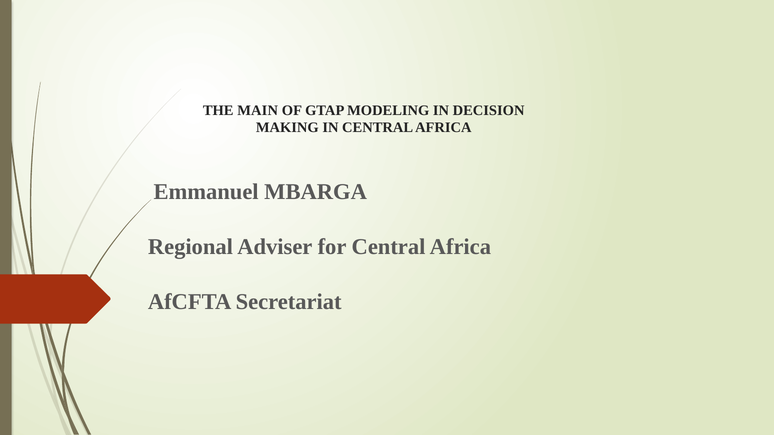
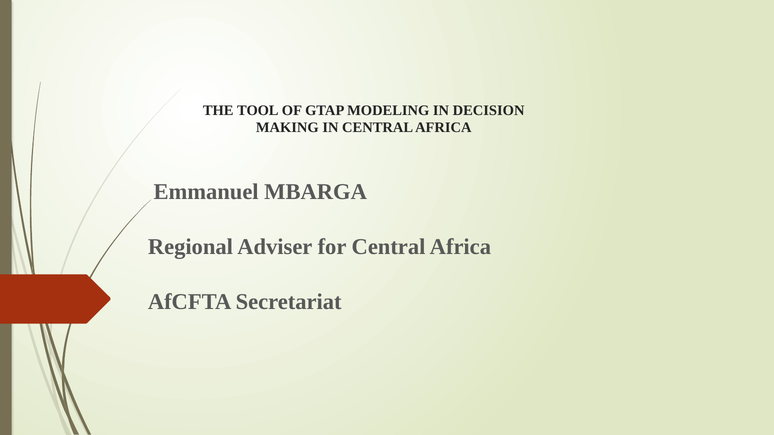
MAIN: MAIN -> TOOL
